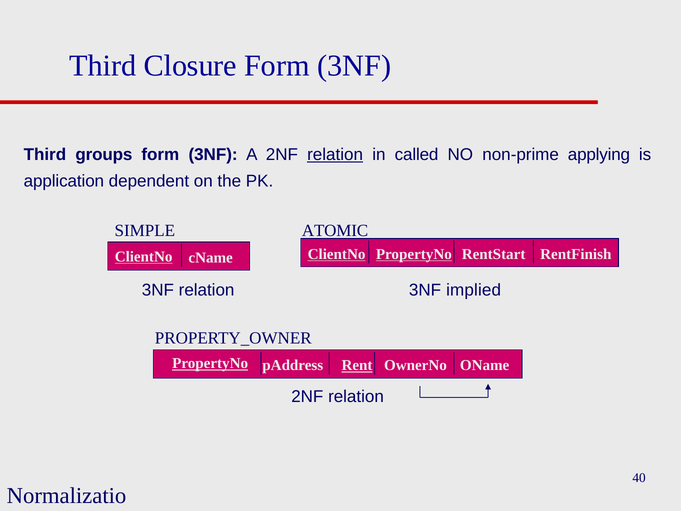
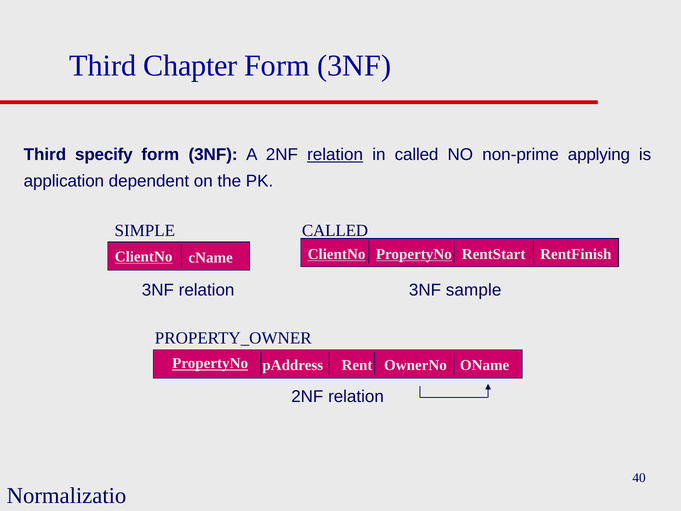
Closure: Closure -> Chapter
groups: groups -> specify
ATOMIC at (335, 230): ATOMIC -> CALLED
implied: implied -> sample
Rent underline: present -> none
